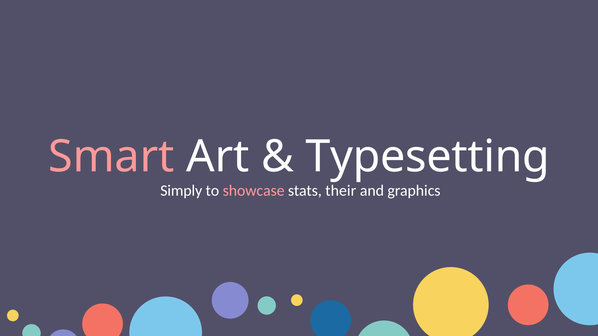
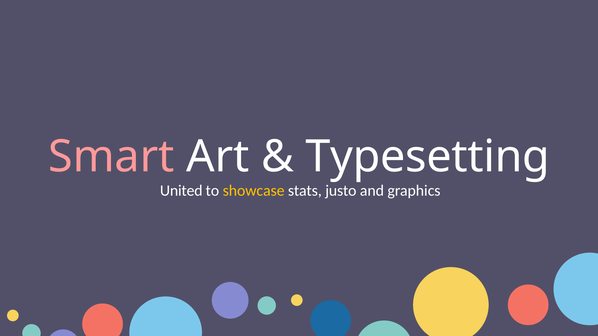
Simply: Simply -> United
showcase colour: pink -> yellow
their: their -> justo
